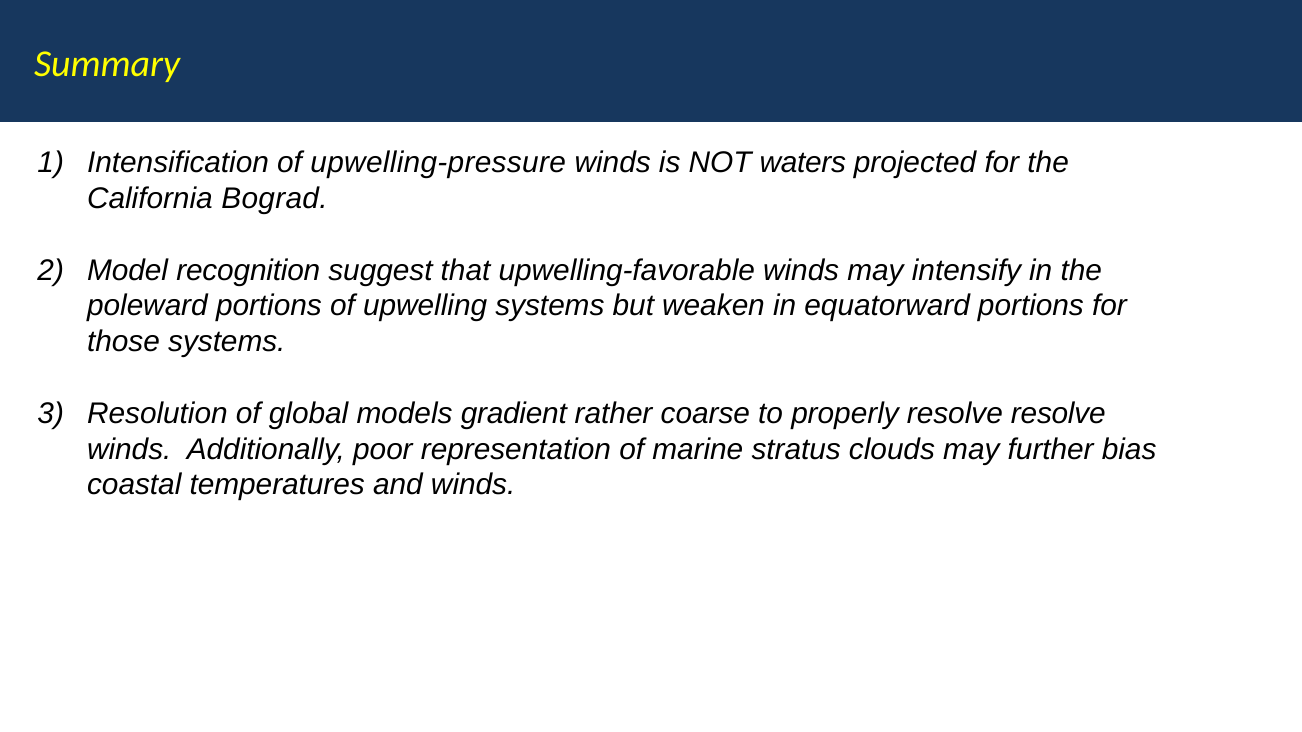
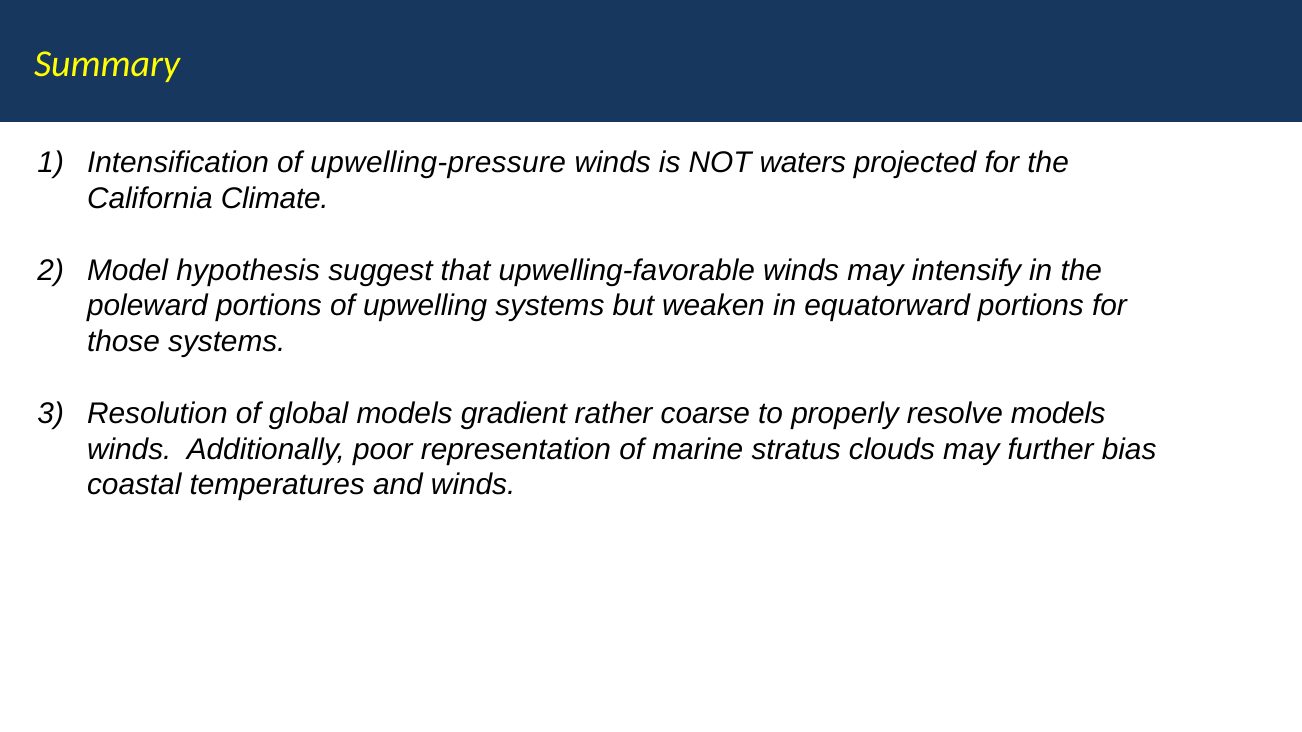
Bograd: Bograd -> Climate
recognition: recognition -> hypothesis
resolve resolve: resolve -> models
